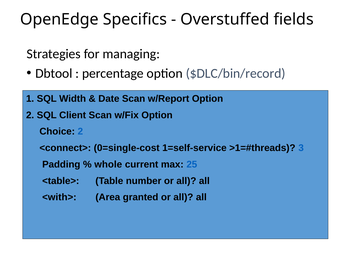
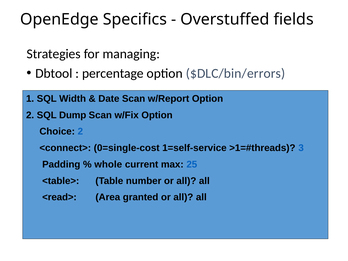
$DLC/bin/record: $DLC/bin/record -> $DLC/bin/errors
Client: Client -> Dump
<with>: <with> -> <read>
